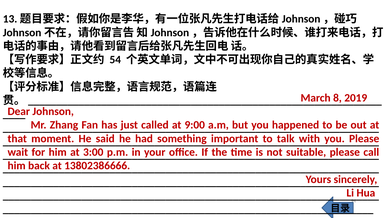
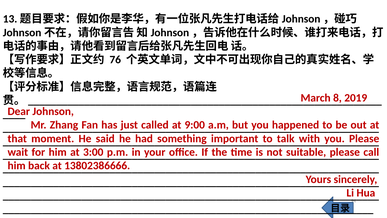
54: 54 -> 76
